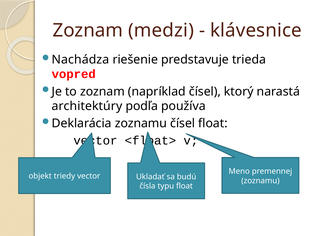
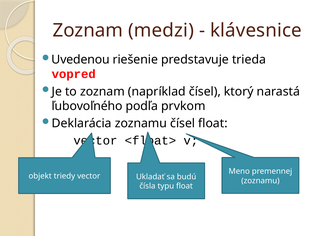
Nachádza: Nachádza -> Uvedenou
architektúry: architektúry -> ľubovoľného
používa: používa -> prvkom
